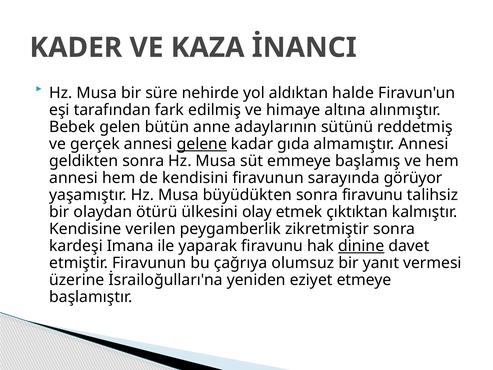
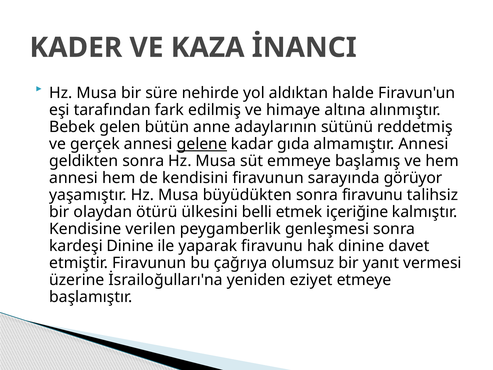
olay: olay -> belli
çıktıktan: çıktıktan -> içeriğine
zikretmiştir: zikretmiştir -> genleşmesi
kardeşi Imana: Imana -> Dinine
dinine at (361, 246) underline: present -> none
